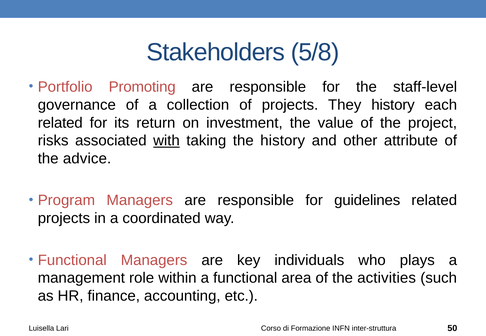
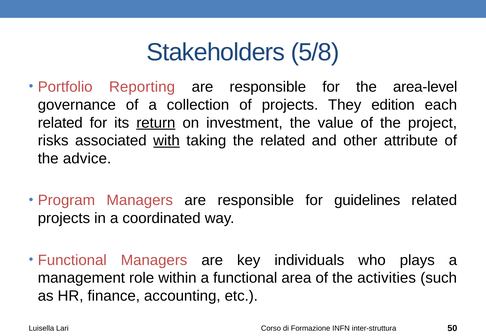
Promoting: Promoting -> Reporting
staff-level: staff-level -> area-level
They history: history -> edition
return underline: none -> present
the history: history -> related
